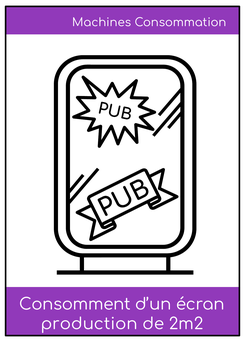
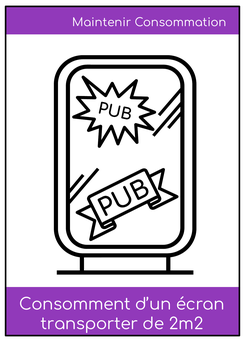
Machines: Machines -> Maintenir
production: production -> transporter
